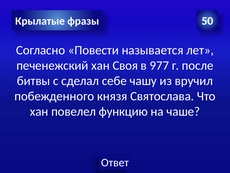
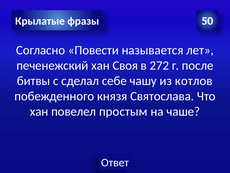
977: 977 -> 272
вручил: вручил -> котлов
функцию: функцию -> простым
